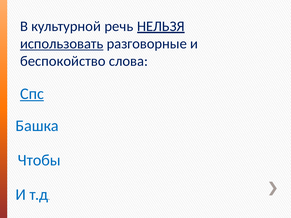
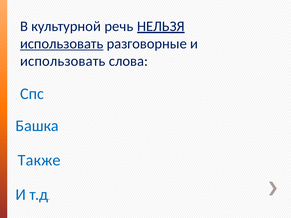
беспокойство at (63, 61): беспокойство -> использовать
Спс underline: present -> none
Чтобы: Чтобы -> Также
